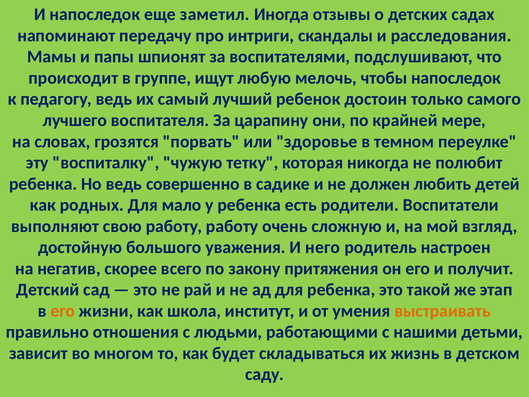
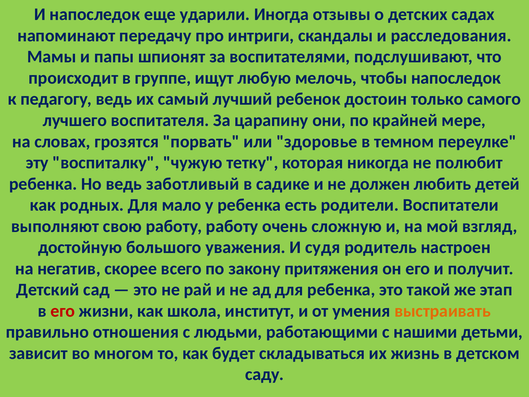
заметил: заметил -> ударили
совершенно: совершенно -> заботливый
него: него -> судя
его at (63, 311) colour: orange -> red
